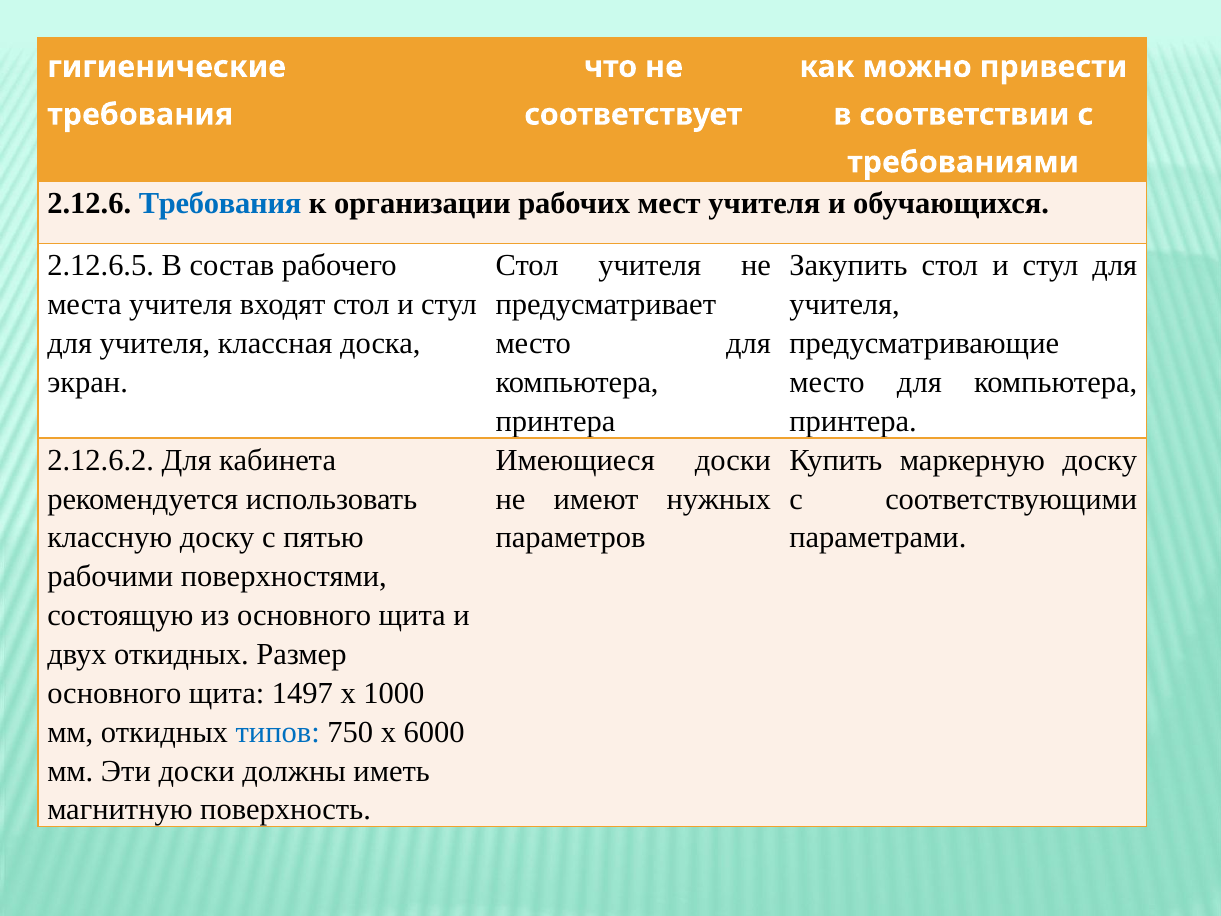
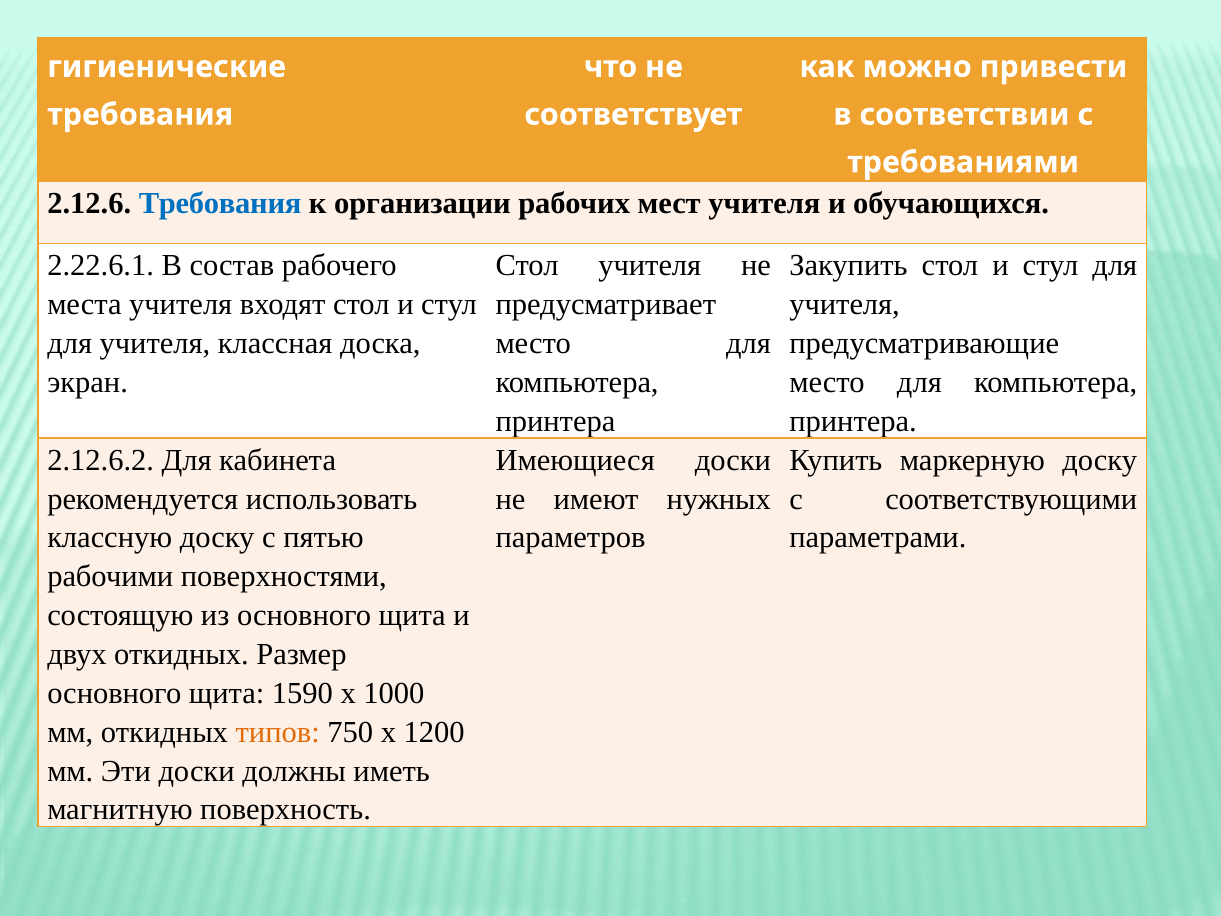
2.12.6.5: 2.12.6.5 -> 2.22.6.1
1497: 1497 -> 1590
типов colour: blue -> orange
6000: 6000 -> 1200
